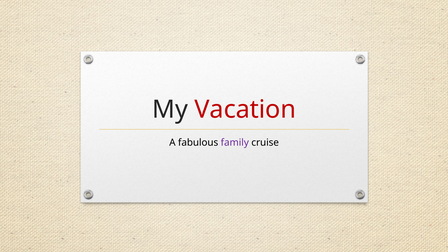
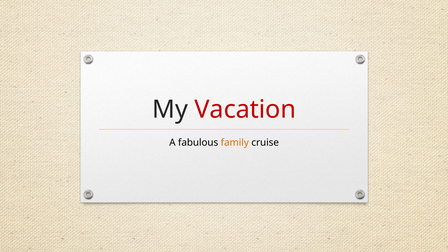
family colour: purple -> orange
